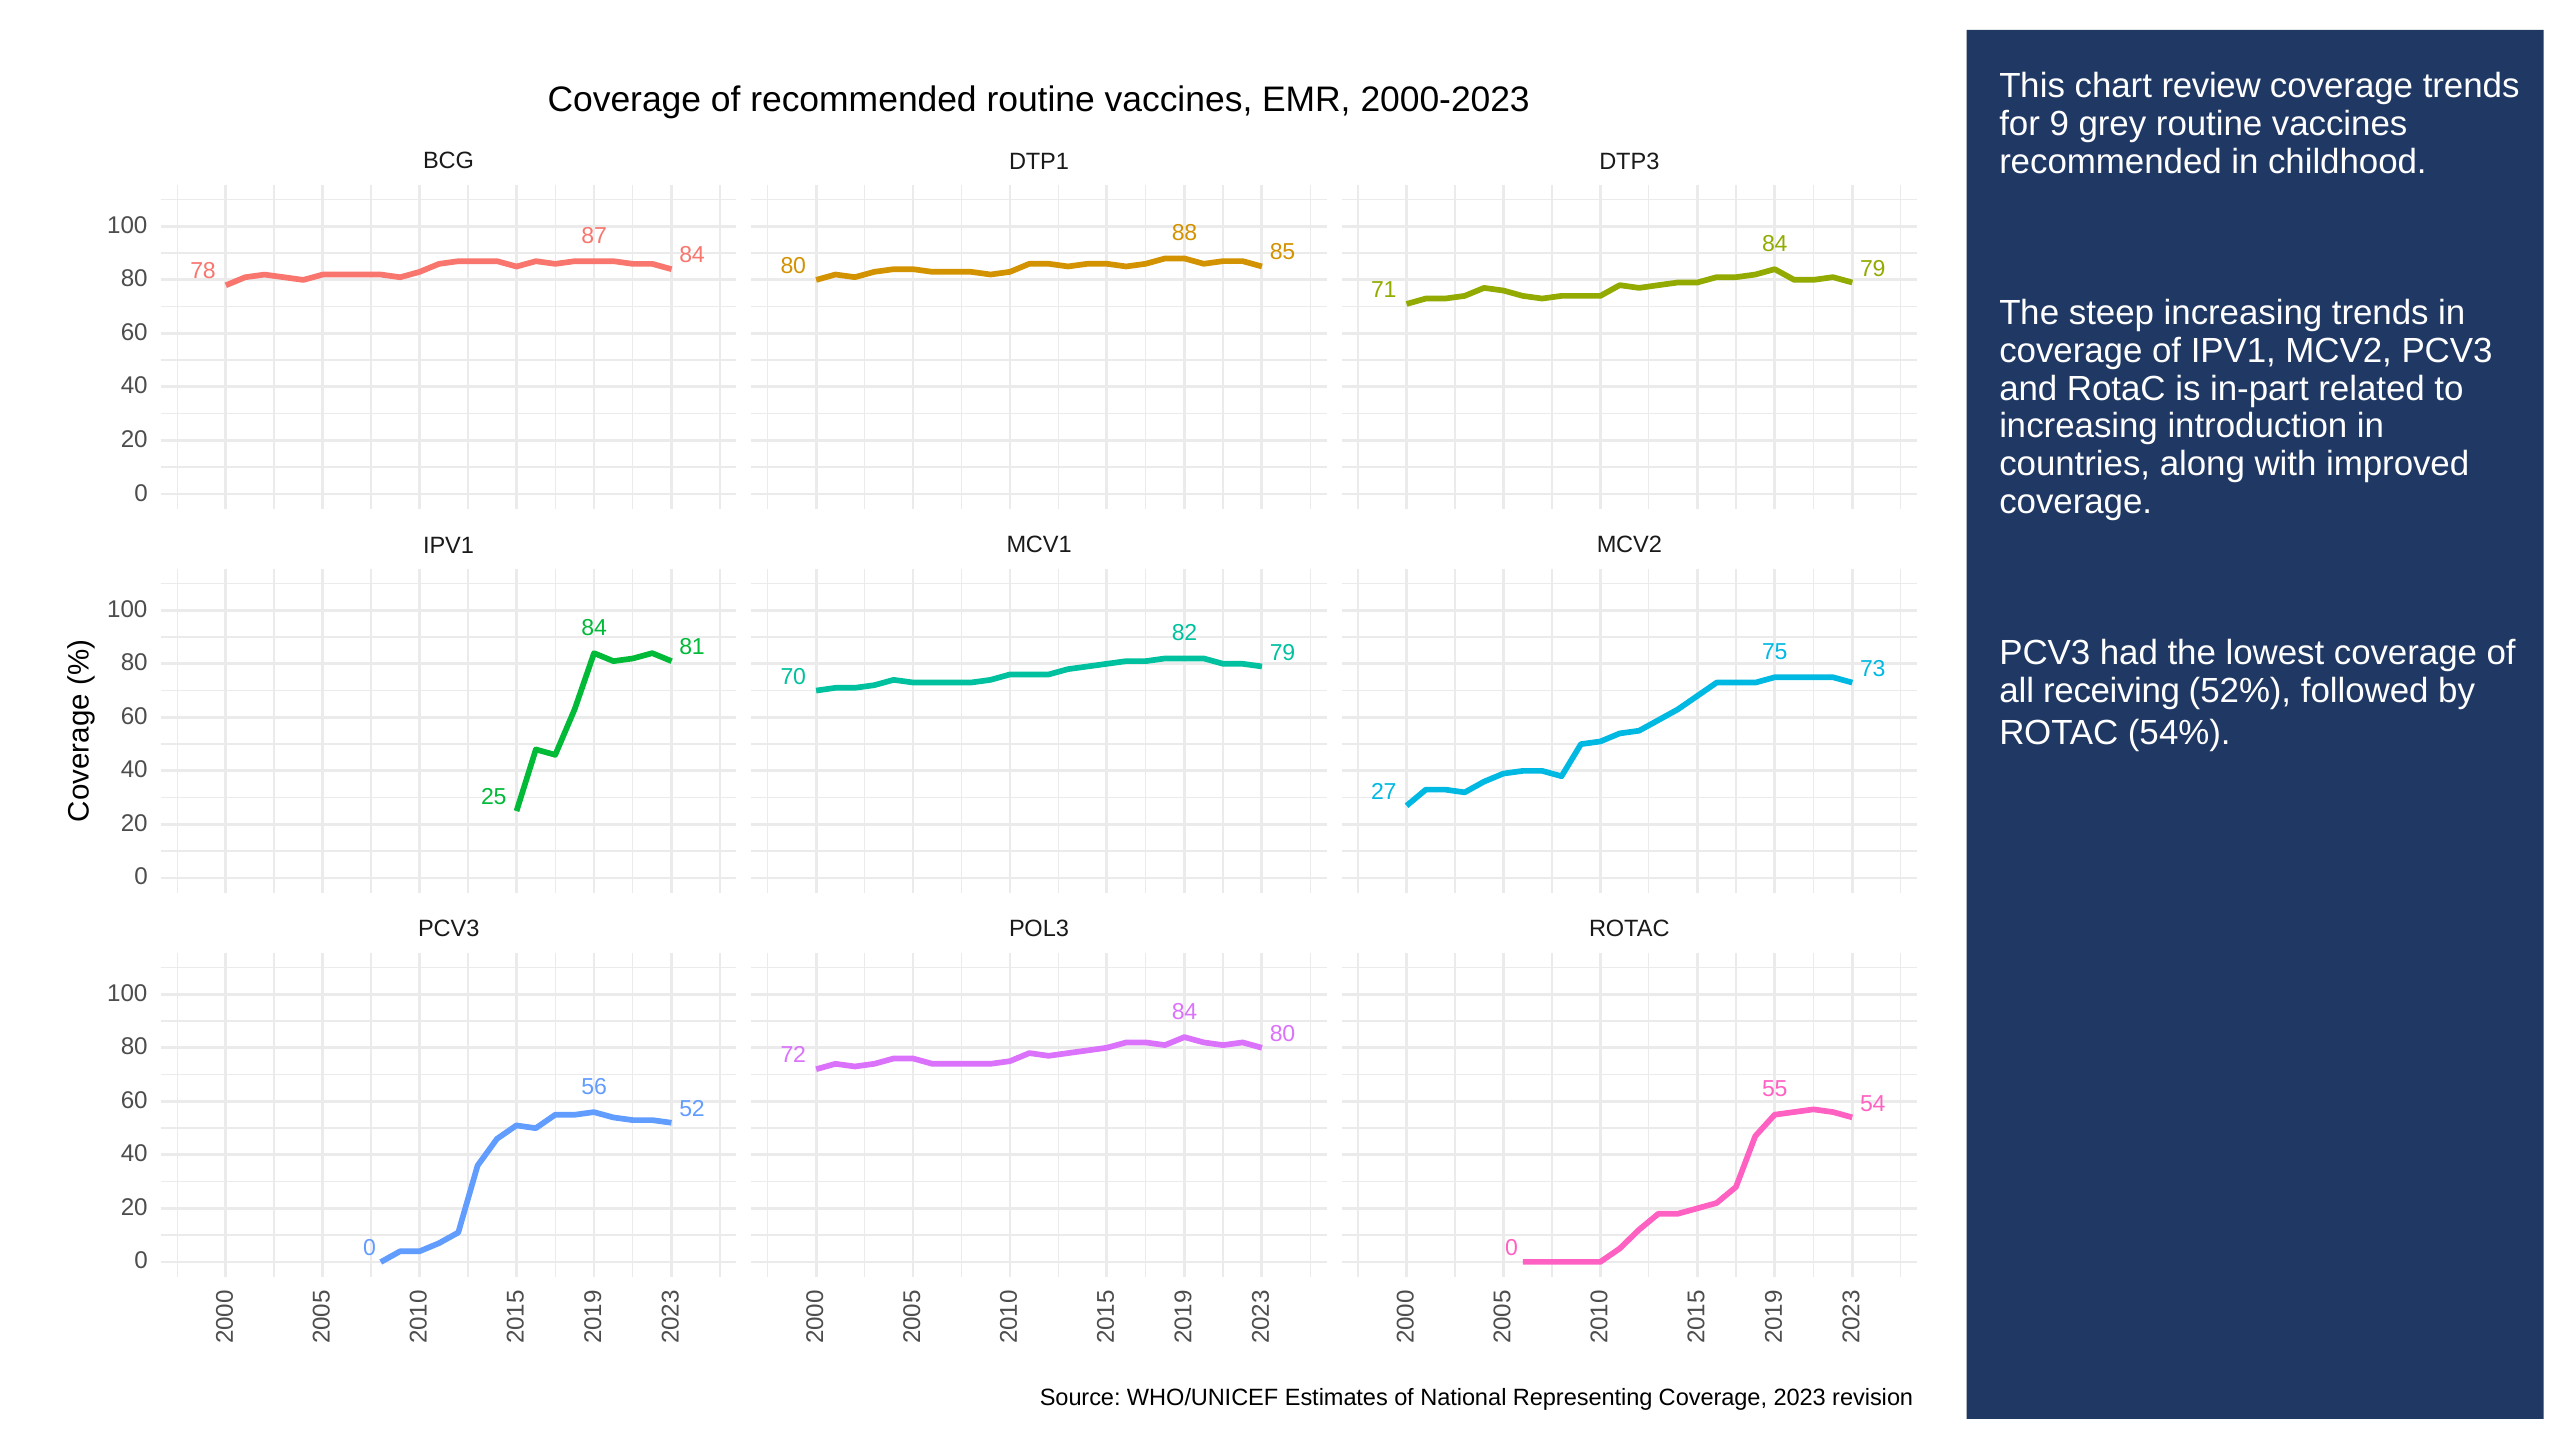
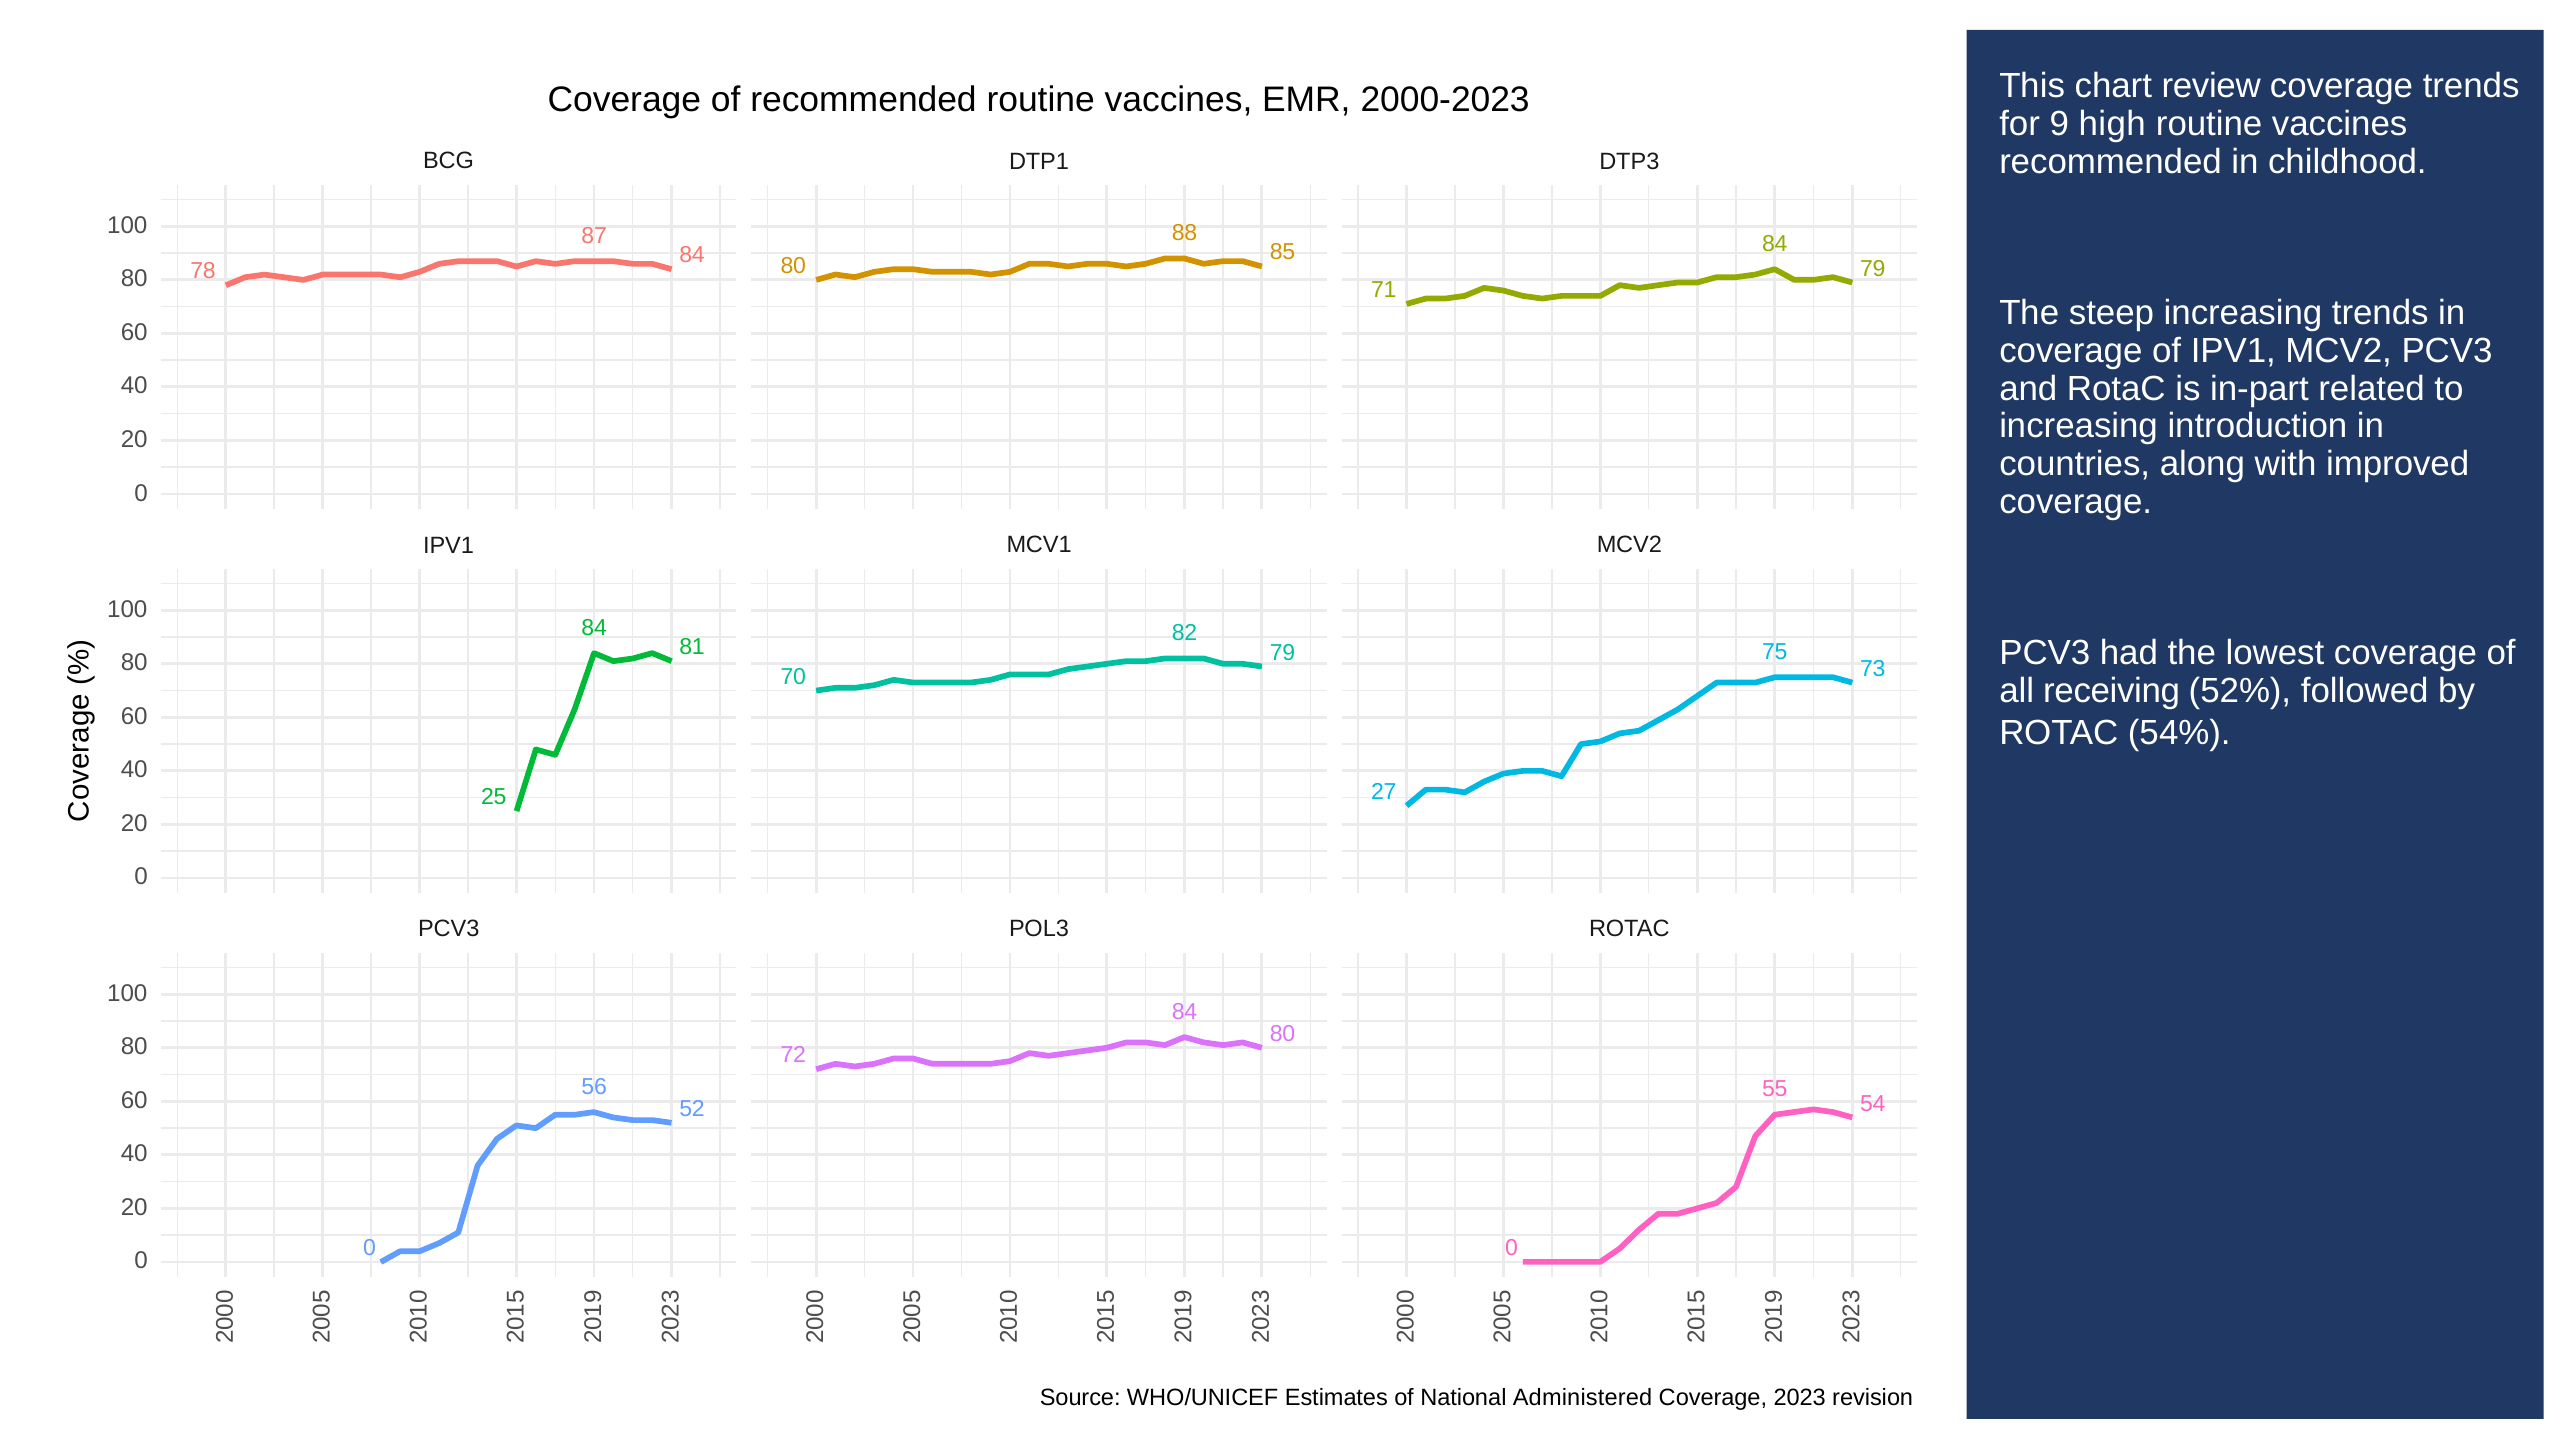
grey: grey -> high
Representing: Representing -> Administered
